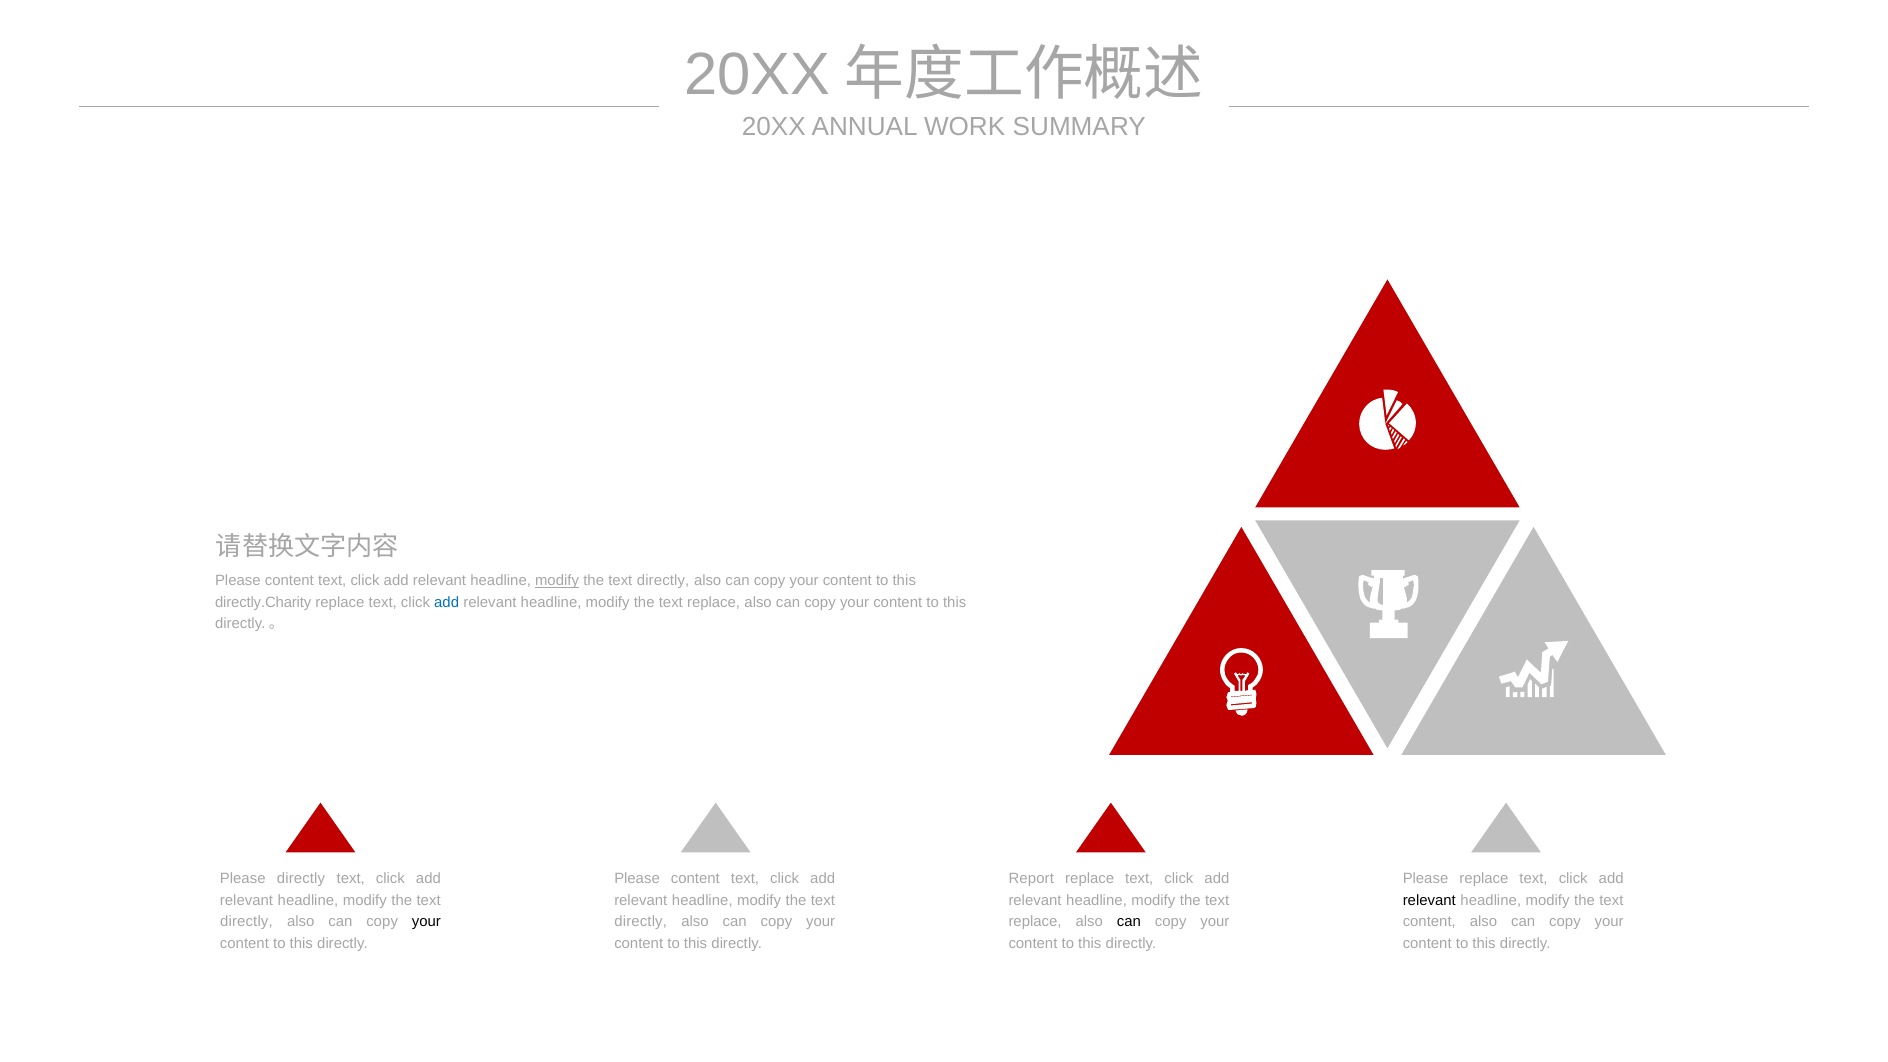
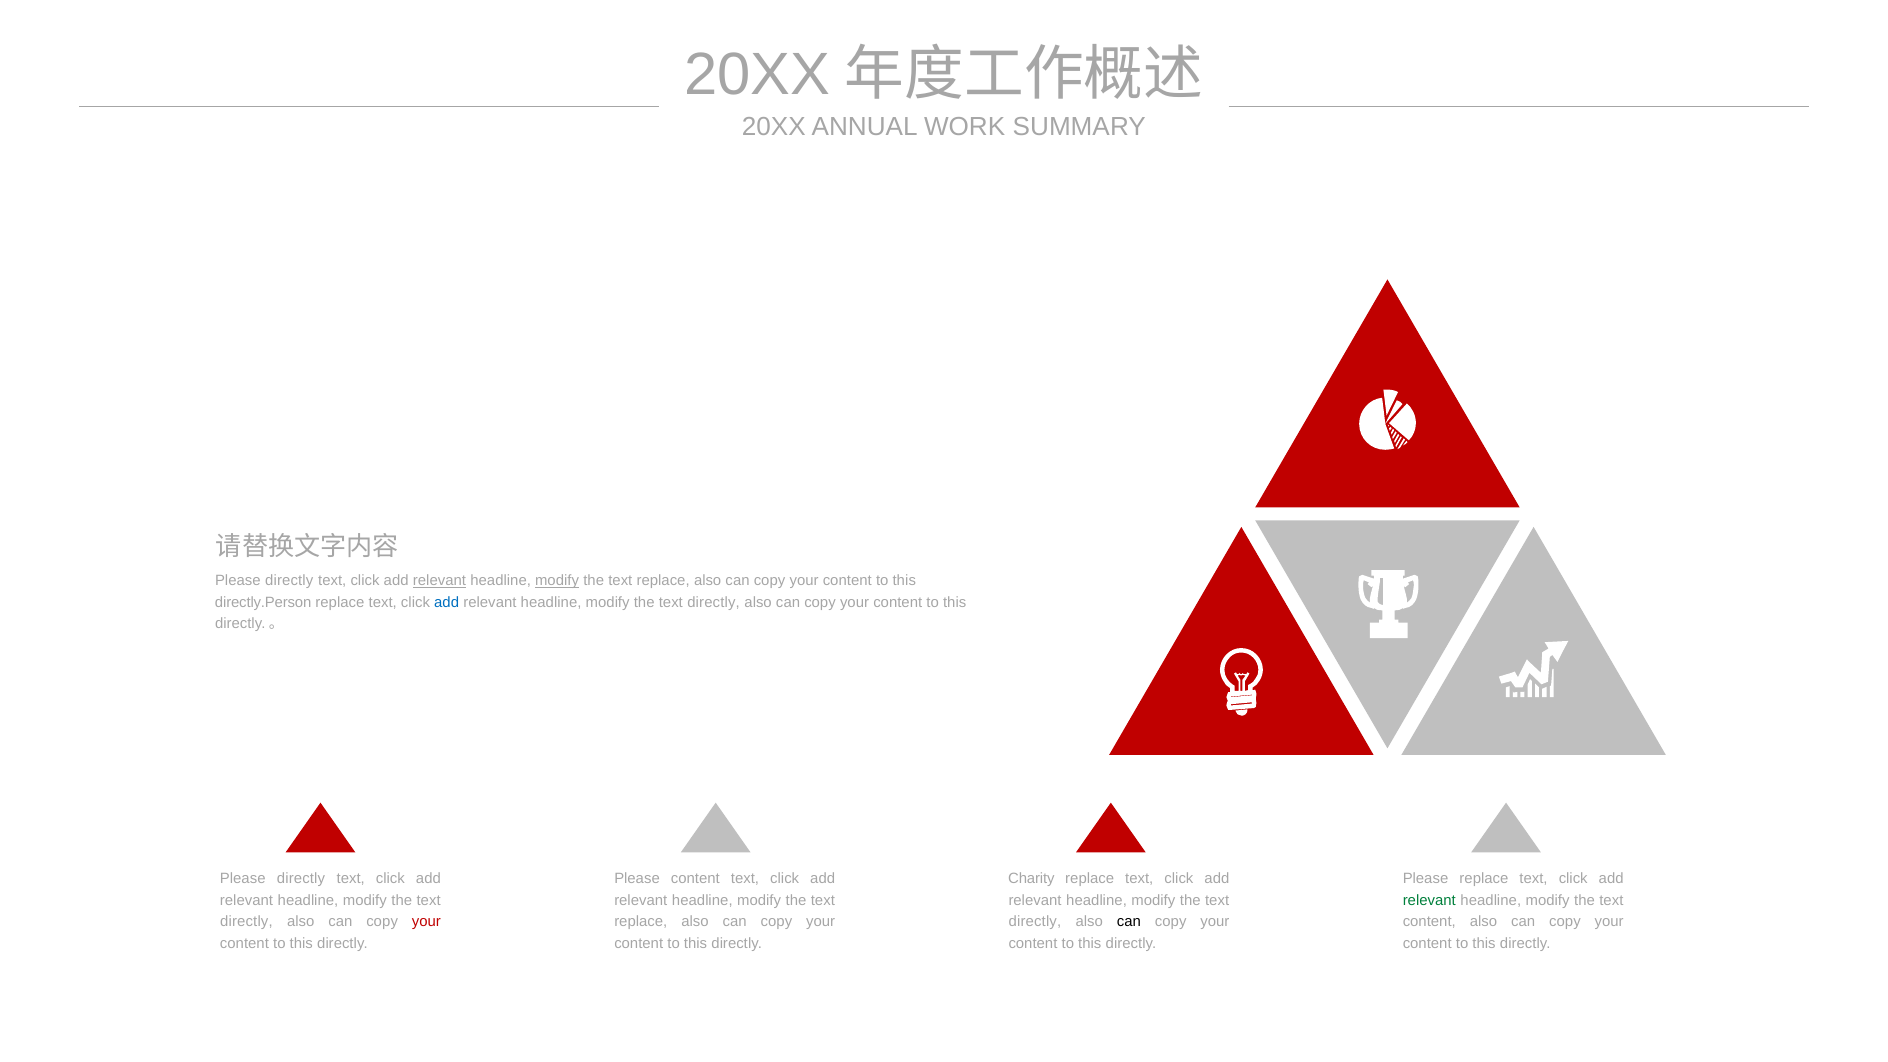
content at (289, 581): content -> directly
relevant at (440, 581) underline: none -> present
directly at (663, 581): directly -> replace
directly.Charity: directly.Charity -> directly.Person
replace at (714, 602): replace -> directly
Report: Report -> Charity
relevant at (1429, 900) colour: black -> green
your at (426, 922) colour: black -> red
directly at (641, 922): directly -> replace
replace at (1035, 922): replace -> directly
